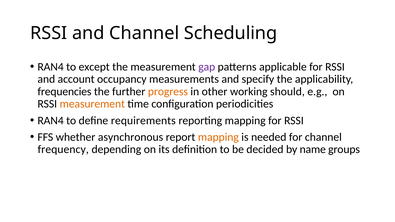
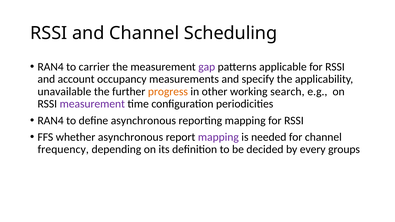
except: except -> carrier
frequencies: frequencies -> unavailable
should: should -> search
measurement at (92, 104) colour: orange -> purple
define requirements: requirements -> asynchronous
mapping at (218, 137) colour: orange -> purple
name: name -> every
